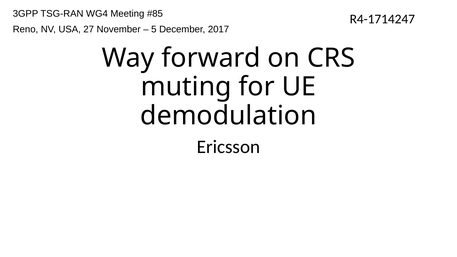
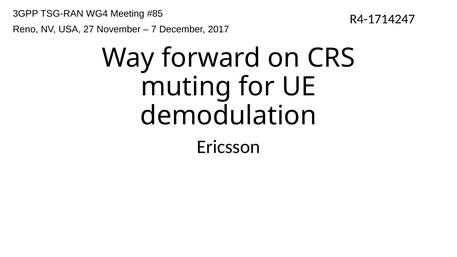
5: 5 -> 7
